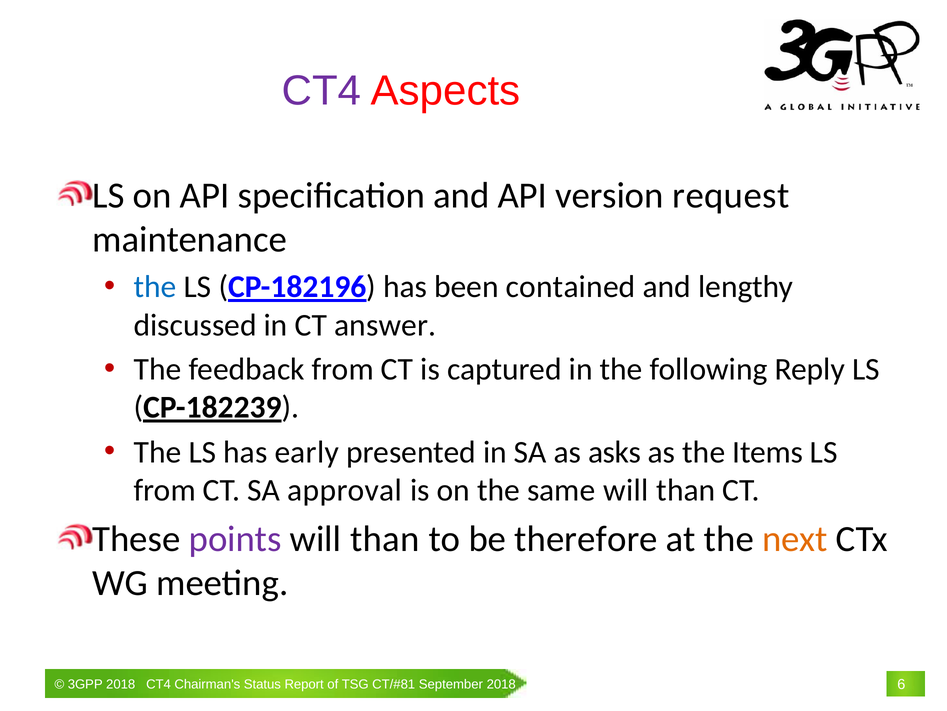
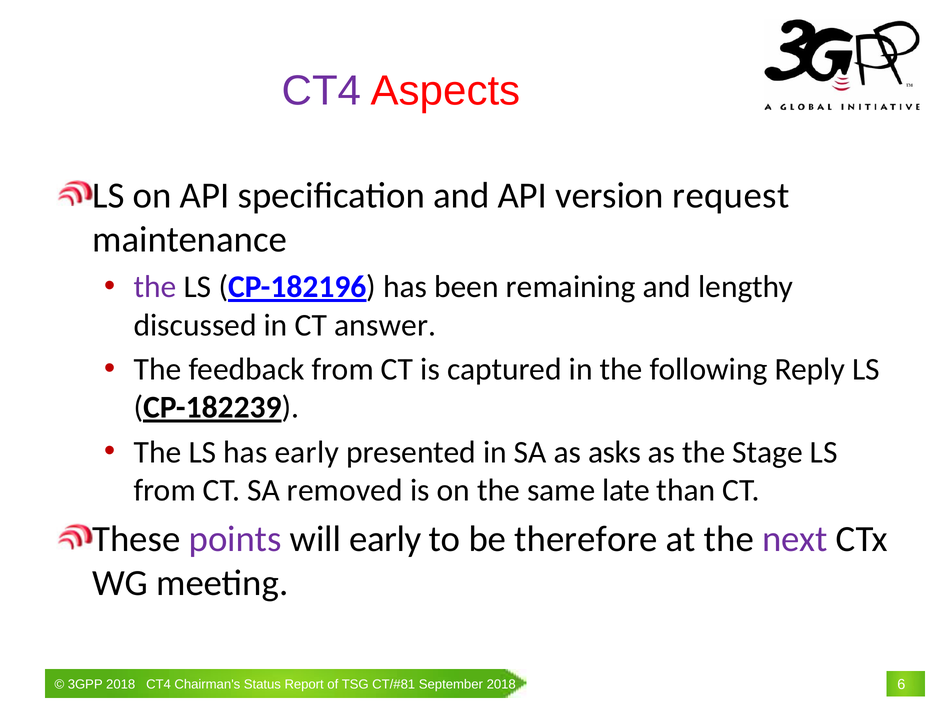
the at (155, 286) colour: blue -> purple
contained: contained -> remaining
Items: Items -> Stage
approval: approval -> removed
same will: will -> late
than at (385, 538): than -> early
next colour: orange -> purple
